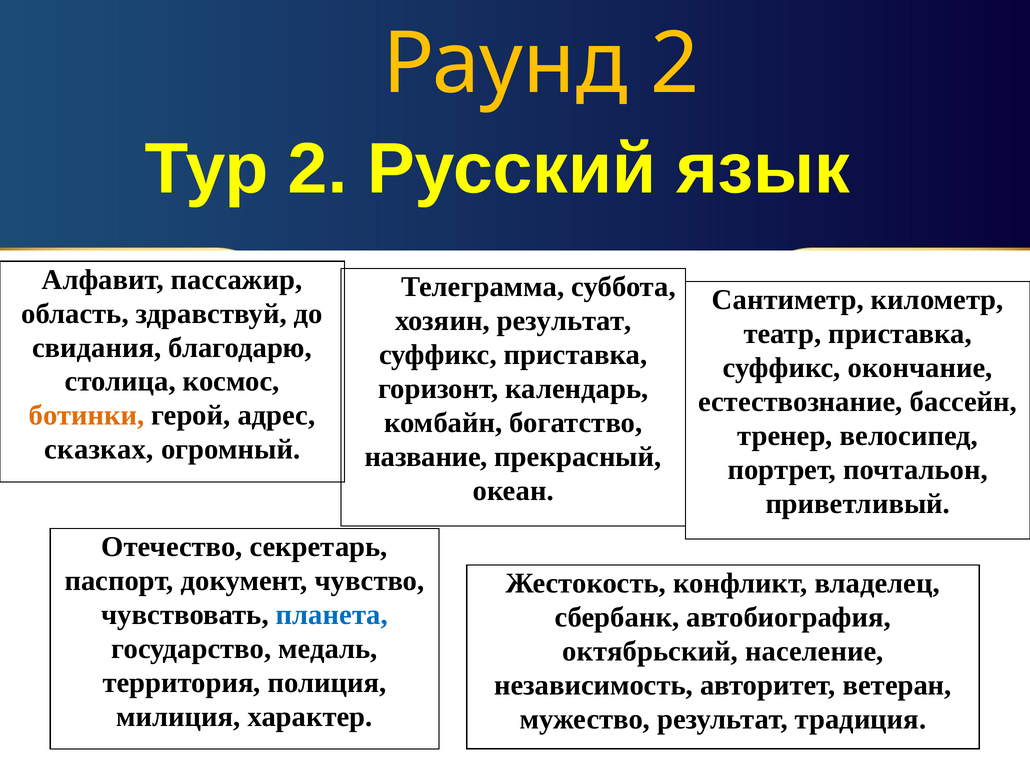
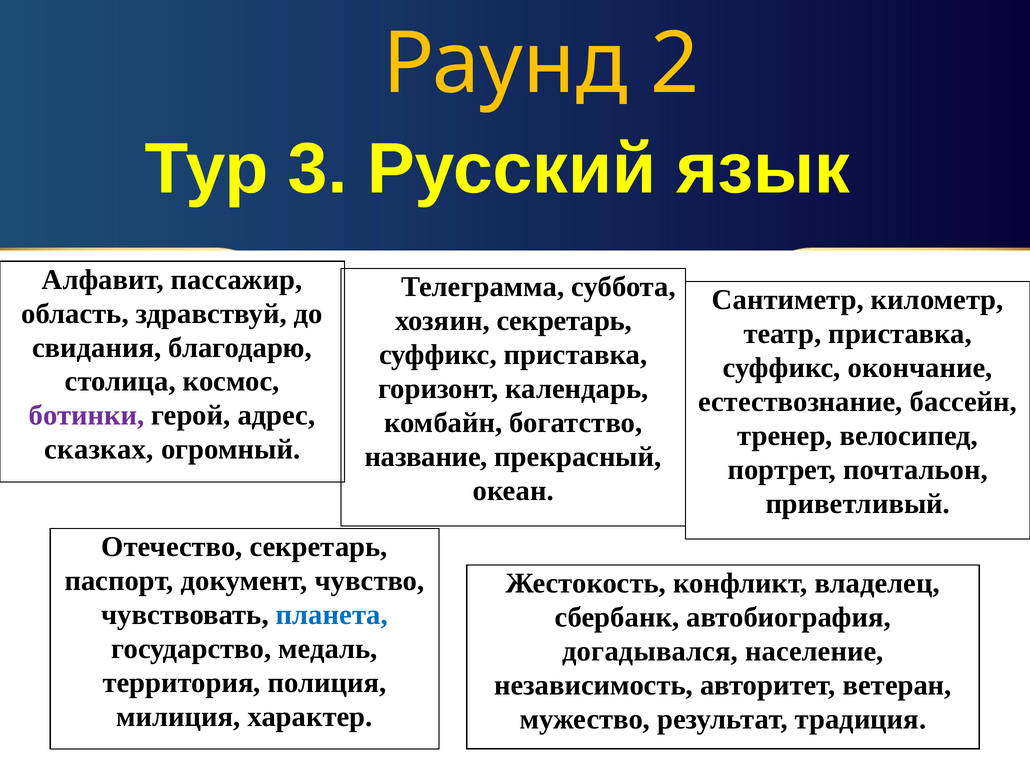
Тур 2: 2 -> 3
хозяин результат: результат -> секретарь
ботинки colour: orange -> purple
октябрьский: октябрьский -> догадывался
